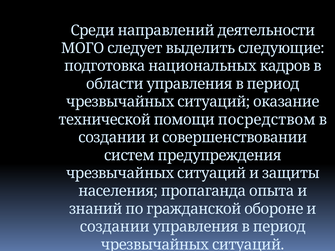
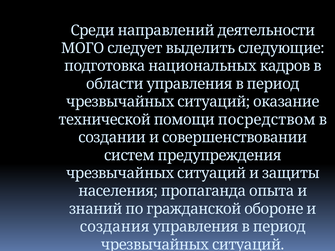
создании at (115, 227): создании -> создания
